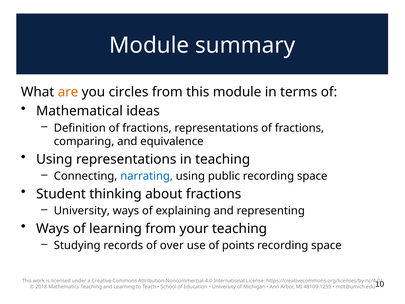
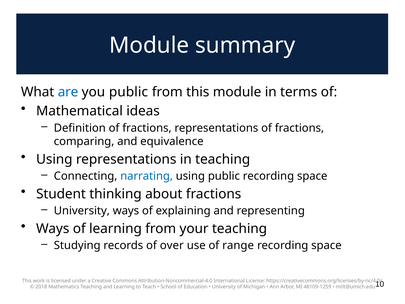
are colour: orange -> blue
you circles: circles -> public
points: points -> range
